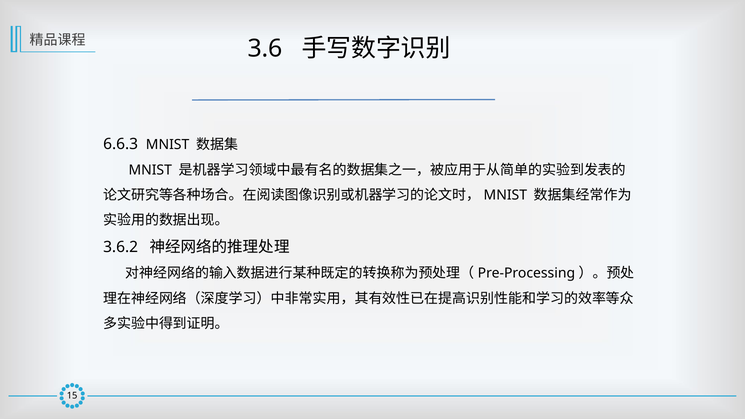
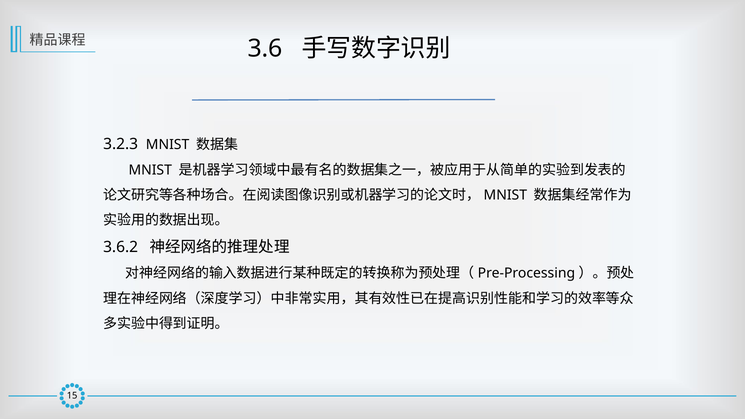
6.6.3: 6.6.3 -> 3.2.3
